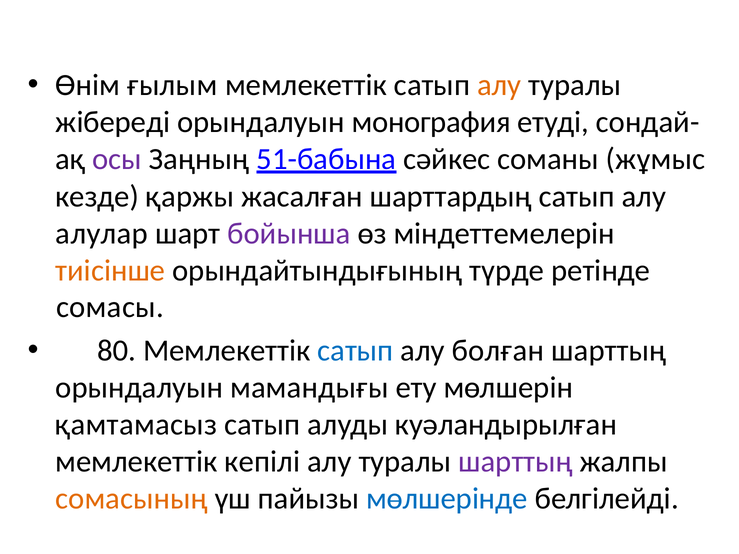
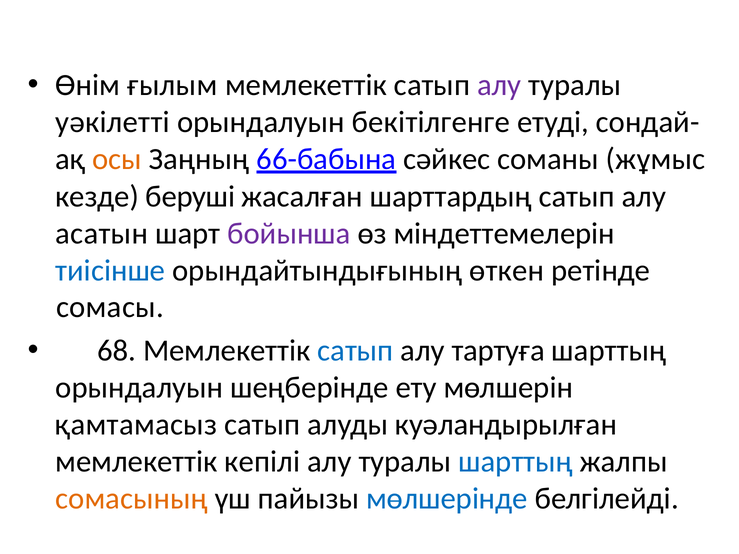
алу at (499, 85) colour: orange -> purple
жібереді: жібереді -> уәкілетті
монография: монография -> бекітілгенге
осы colour: purple -> orange
51-бабына: 51-бабына -> 66-бабына
қаржы: қаржы -> беруші
алулар: алулар -> асатын
тиісінше colour: orange -> blue
түрде: түрде -> өткен
80: 80 -> 68
болған: болған -> тартуға
мамандығы: мамандығы -> шеңберінде
шарттың at (516, 462) colour: purple -> blue
